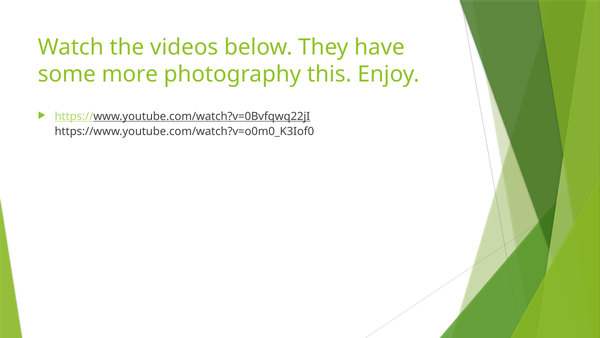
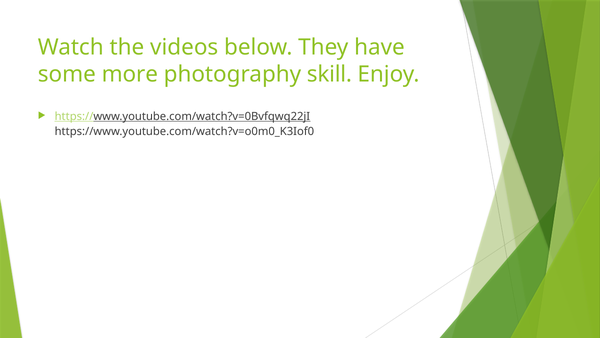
this: this -> skill
